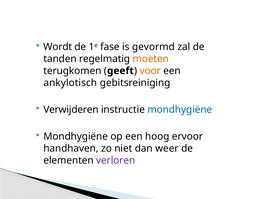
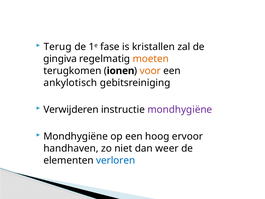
Wordt: Wordt -> Terug
gevormd: gevormd -> kristallen
tanden: tanden -> gingiva
geeft: geeft -> ionen
mondhygiëne at (180, 109) colour: blue -> purple
verloren colour: purple -> blue
